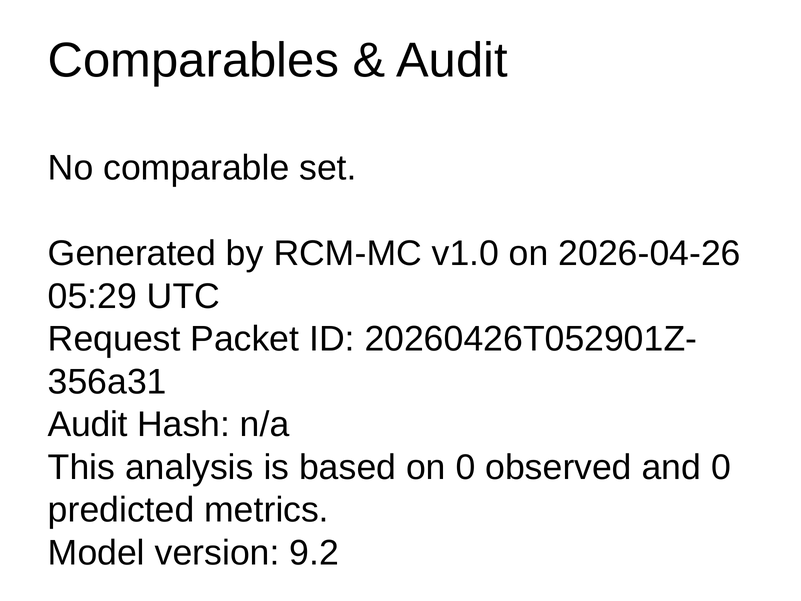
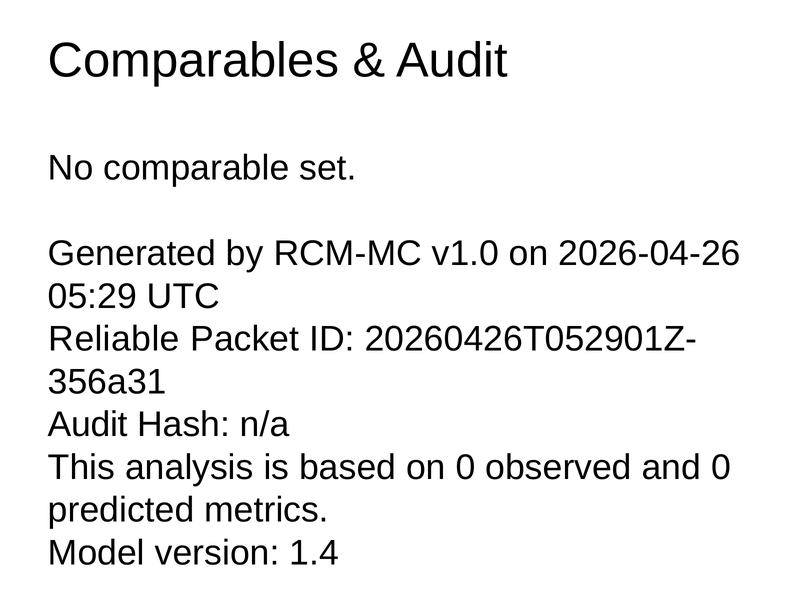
Request: Request -> Reliable
9.2: 9.2 -> 1.4
